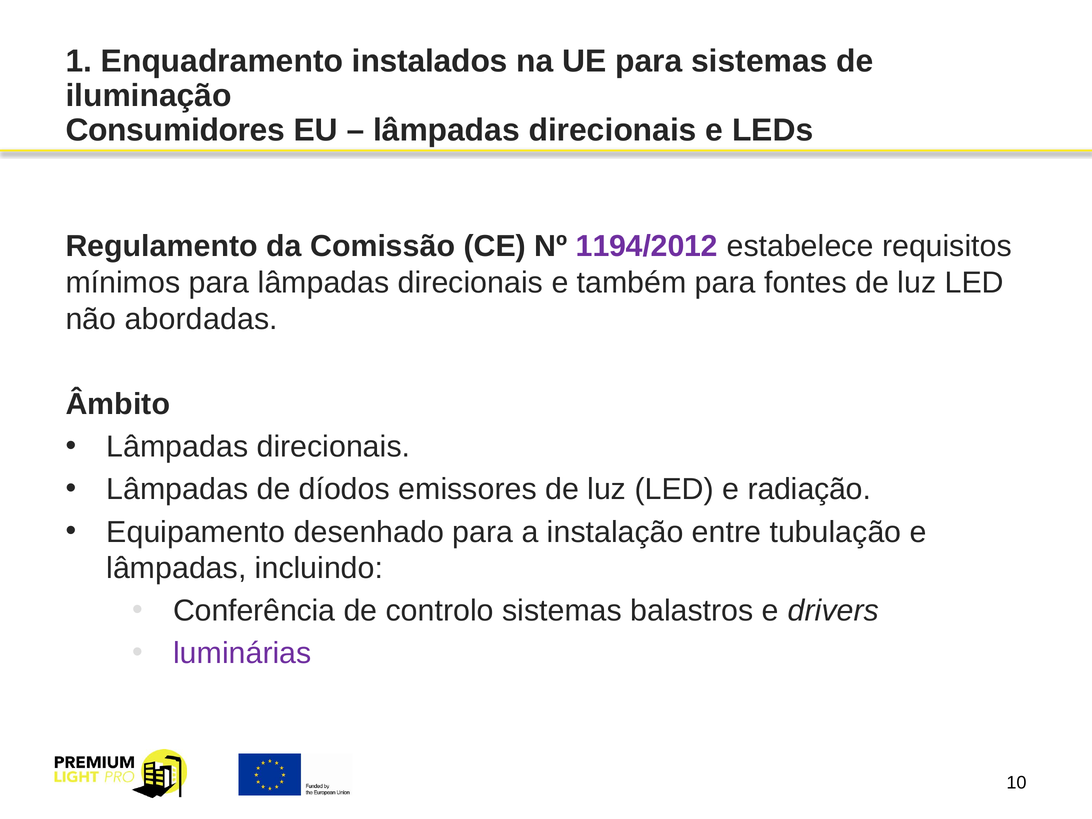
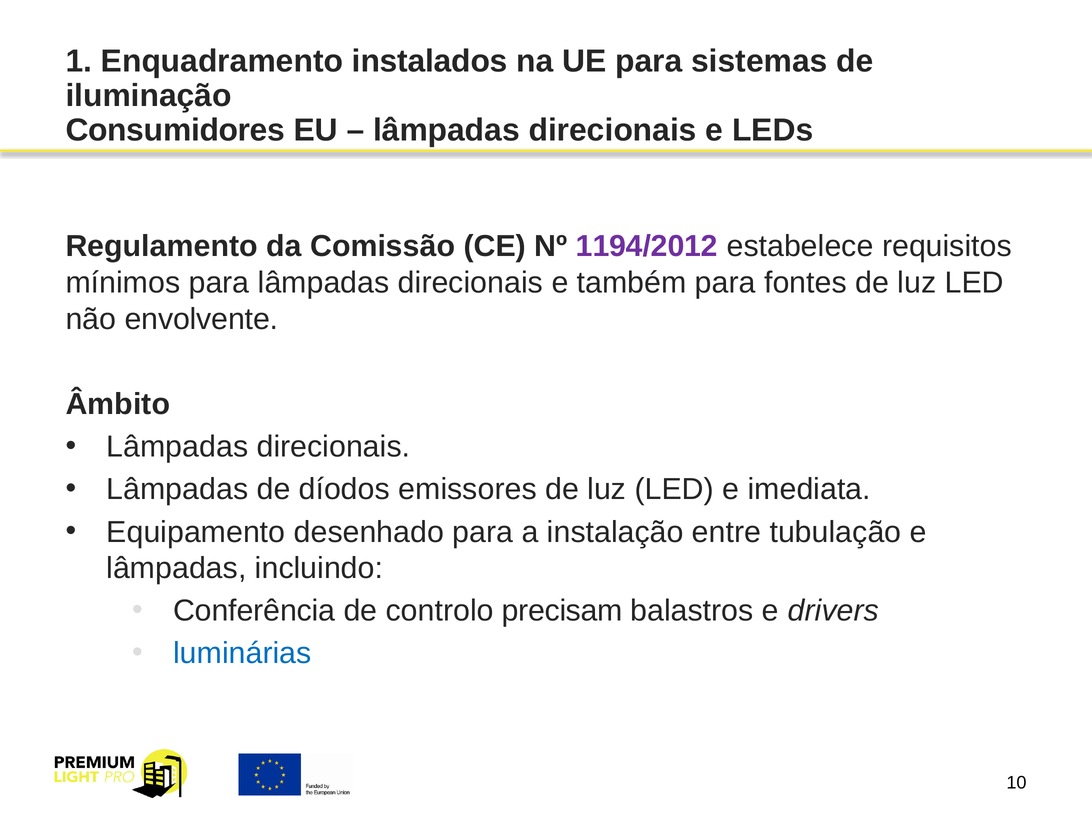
abordadas: abordadas -> envolvente
radiação: radiação -> imediata
controlo sistemas: sistemas -> precisam
luminárias colour: purple -> blue
